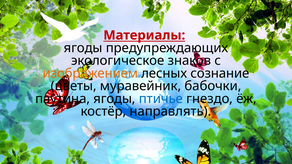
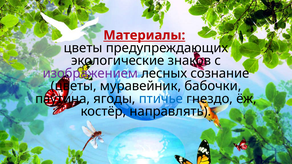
ягоды at (83, 48): ягоды -> цветы
экологическое: экологическое -> экологические
изображением colour: orange -> purple
